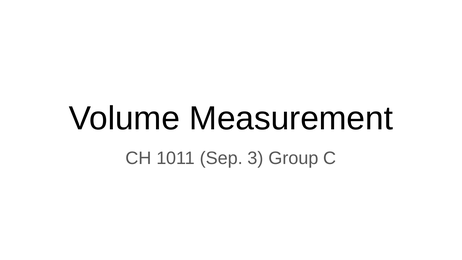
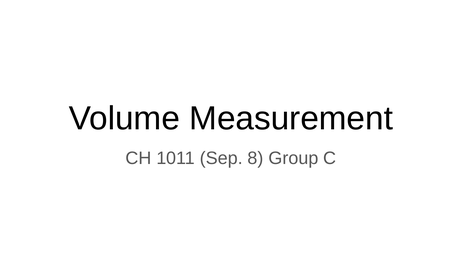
3: 3 -> 8
